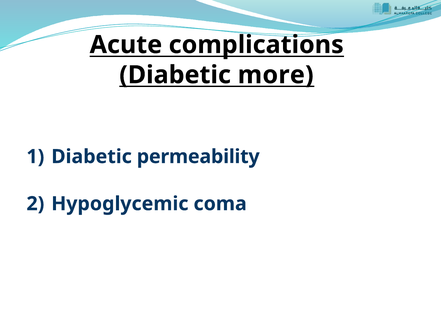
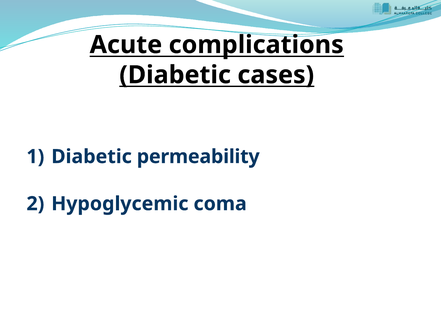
more: more -> cases
